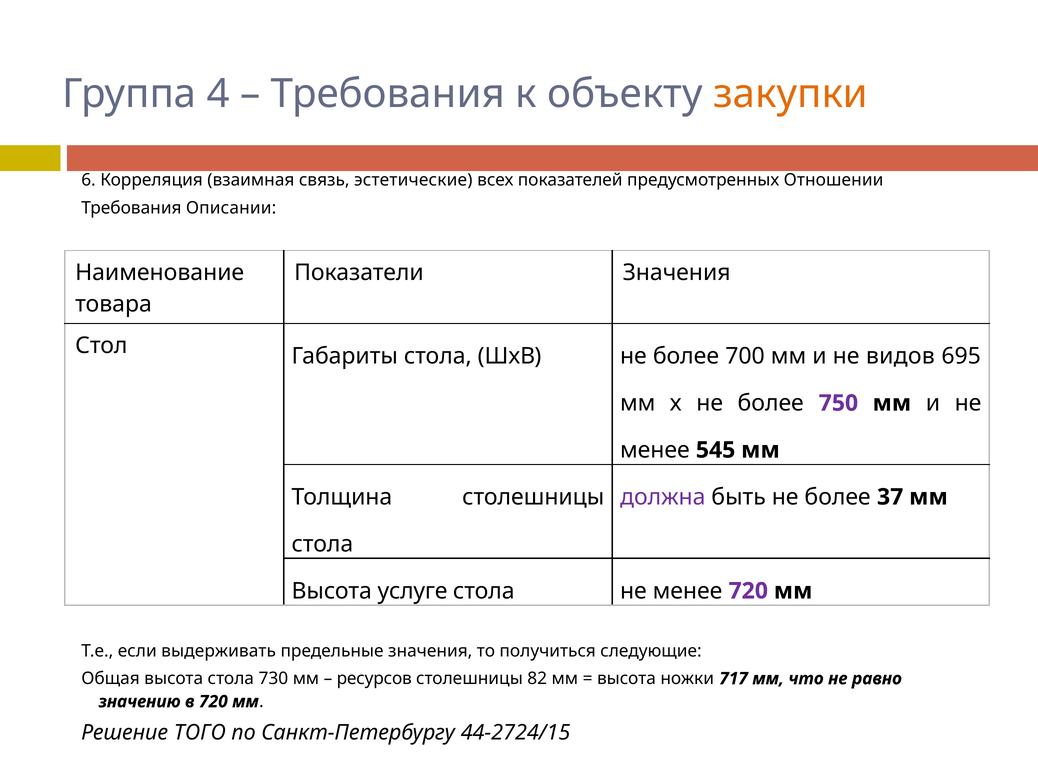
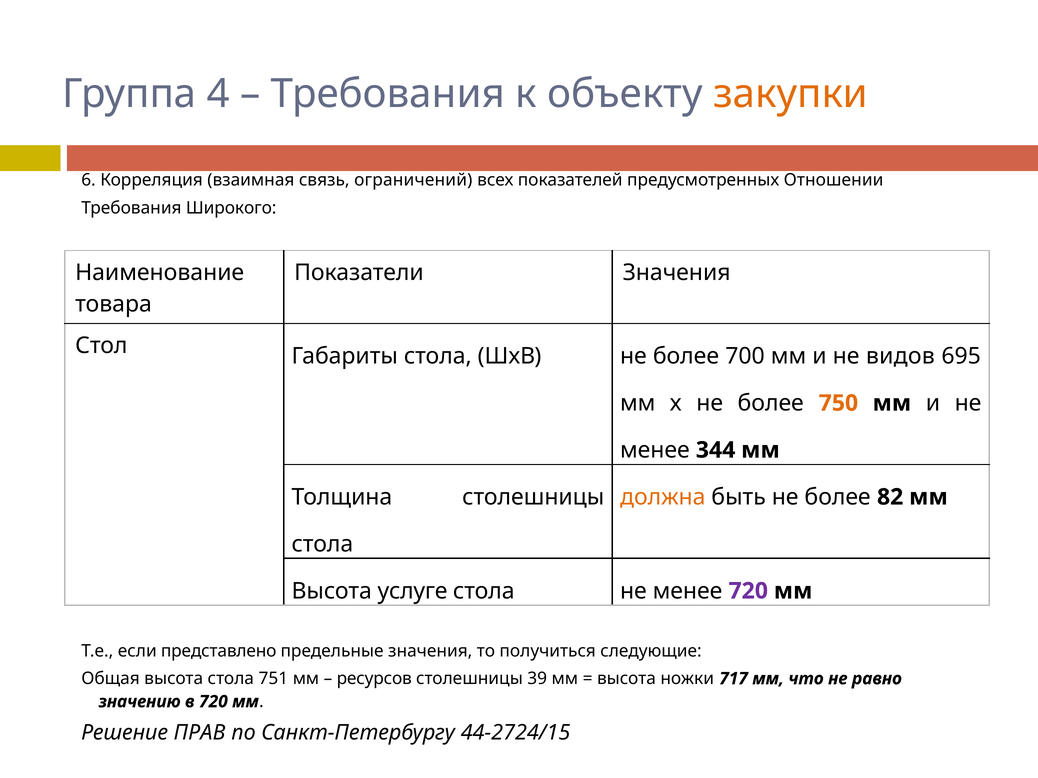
эстетические: эстетические -> ограничений
Описании: Описании -> Широкого
750 colour: purple -> orange
545: 545 -> 344
должна colour: purple -> orange
37: 37 -> 82
выдерживать: выдерживать -> представлено
730: 730 -> 751
82: 82 -> 39
ТОГО: ТОГО -> ПРАВ
